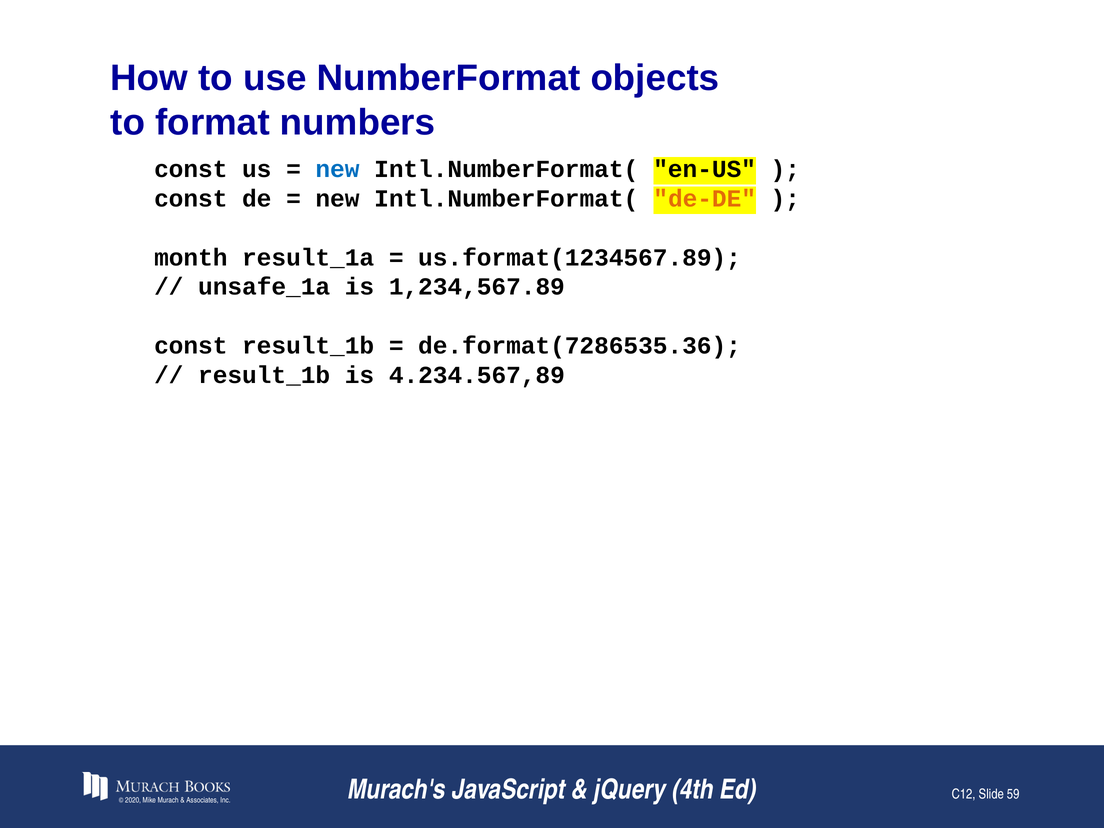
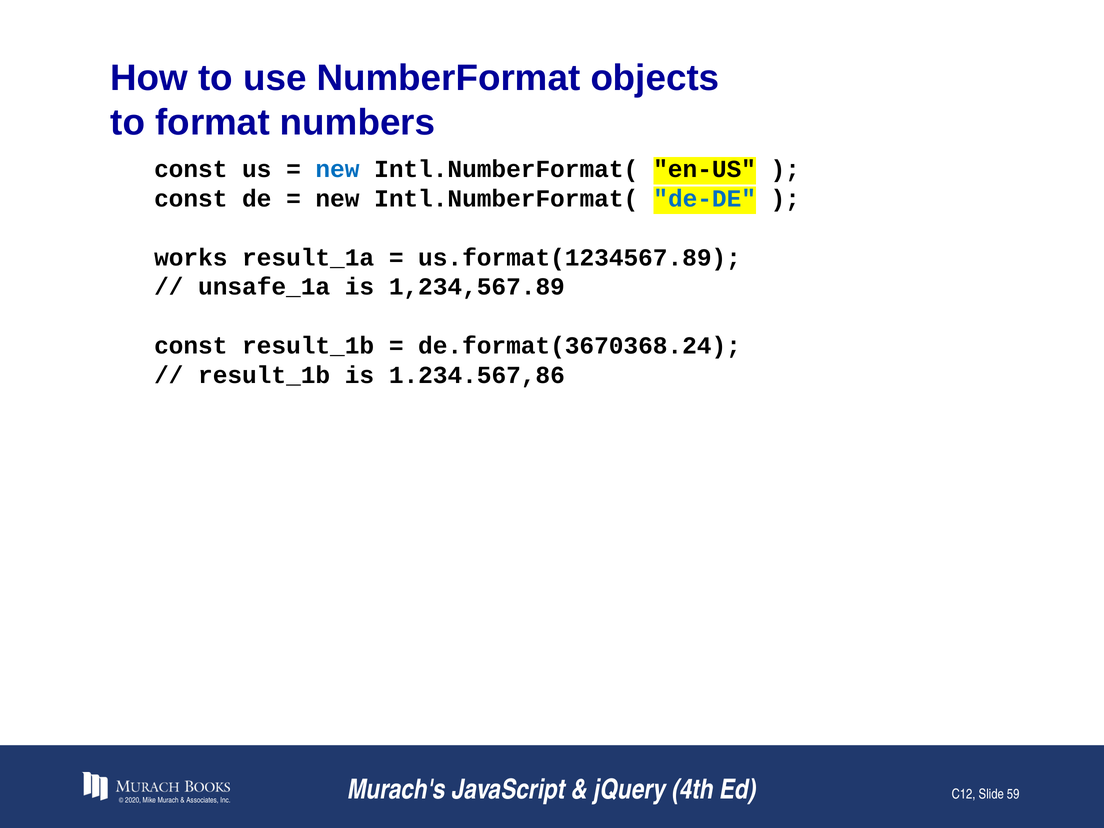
de-DE colour: orange -> blue
month: month -> works
de.format(7286535.36: de.format(7286535.36 -> de.format(3670368.24
4.234.567,89: 4.234.567,89 -> 1.234.567,86
